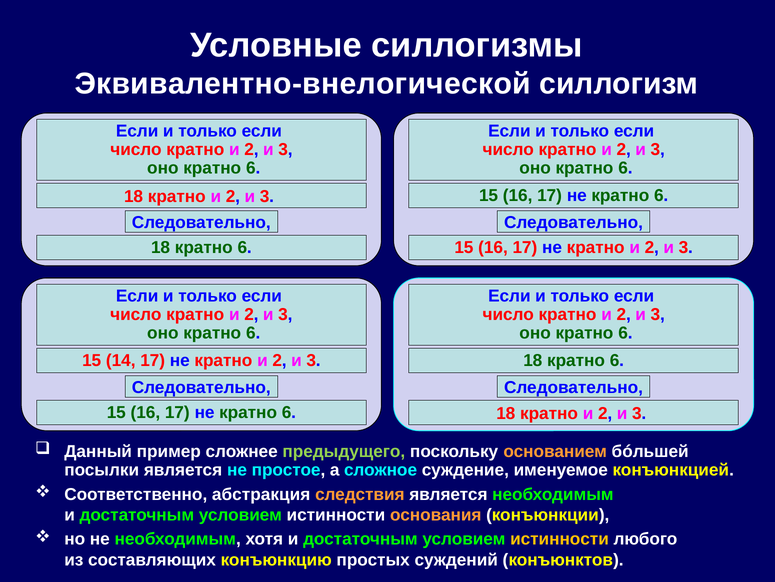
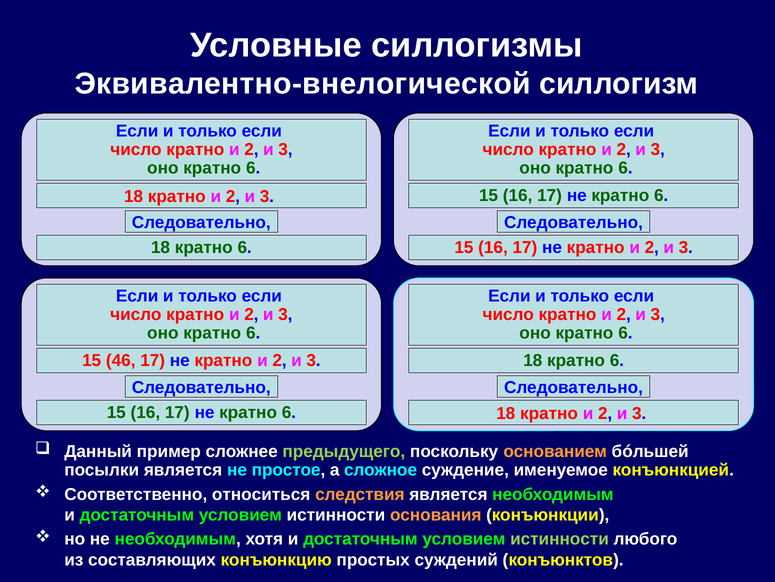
14: 14 -> 46
абстракция: абстракция -> относиться
истинности at (559, 538) colour: yellow -> light green
